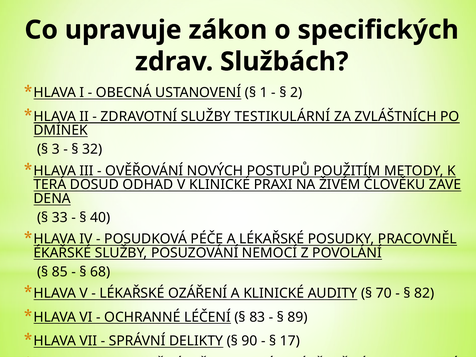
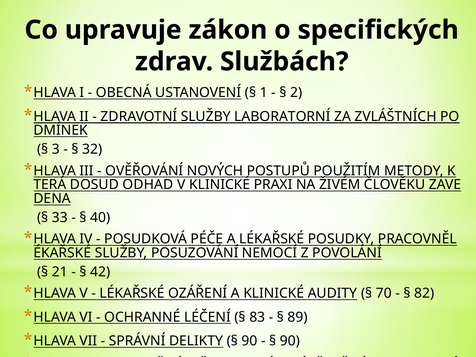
TESTIKULÁRNÍ: TESTIKULÁRNÍ -> LABORATORNÍ
85: 85 -> 21
68: 68 -> 42
17 at (290, 341): 17 -> 90
